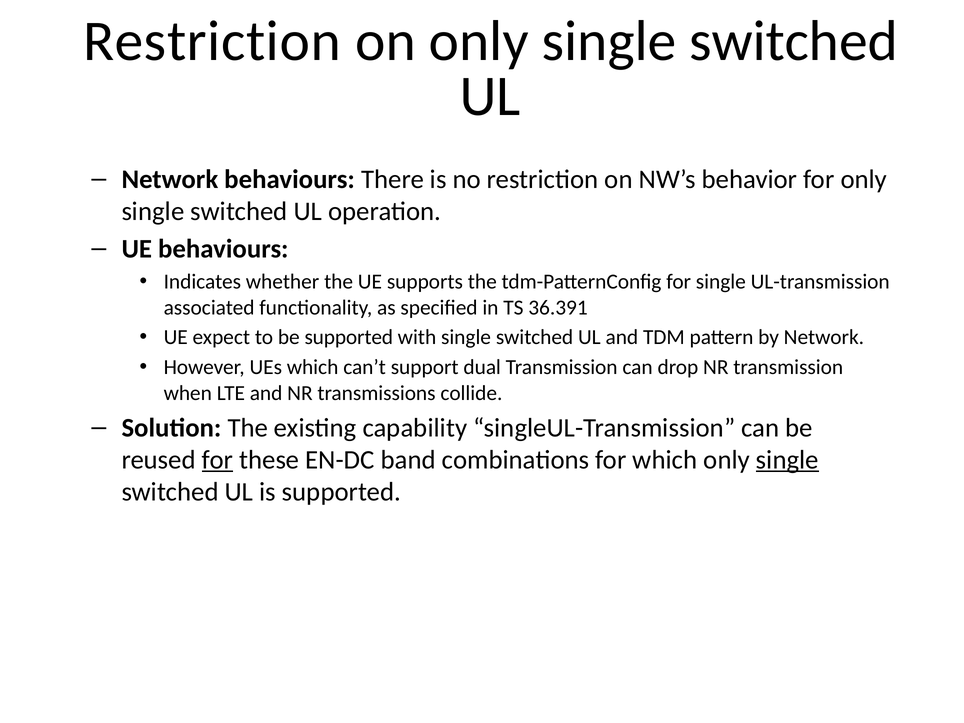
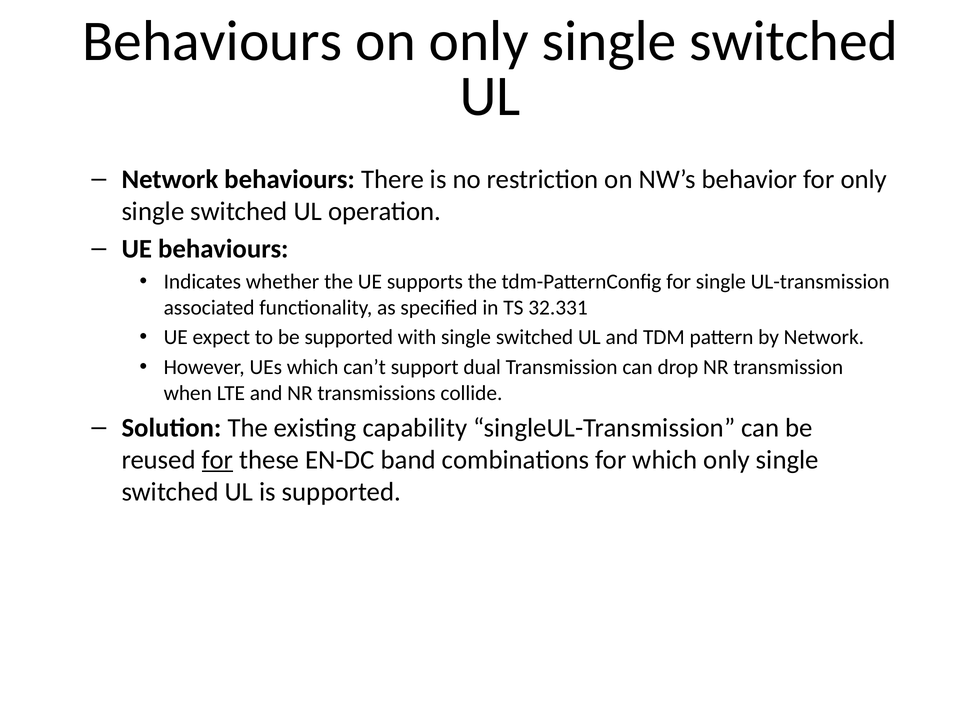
Restriction at (212, 41): Restriction -> Behaviours
36.391: 36.391 -> 32.331
single at (787, 460) underline: present -> none
